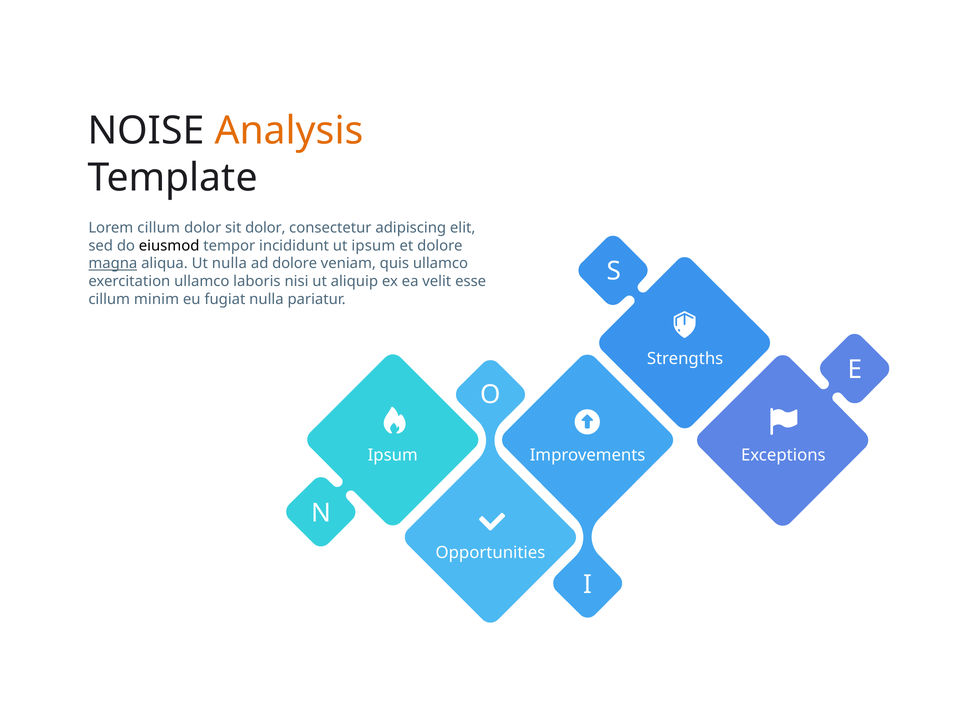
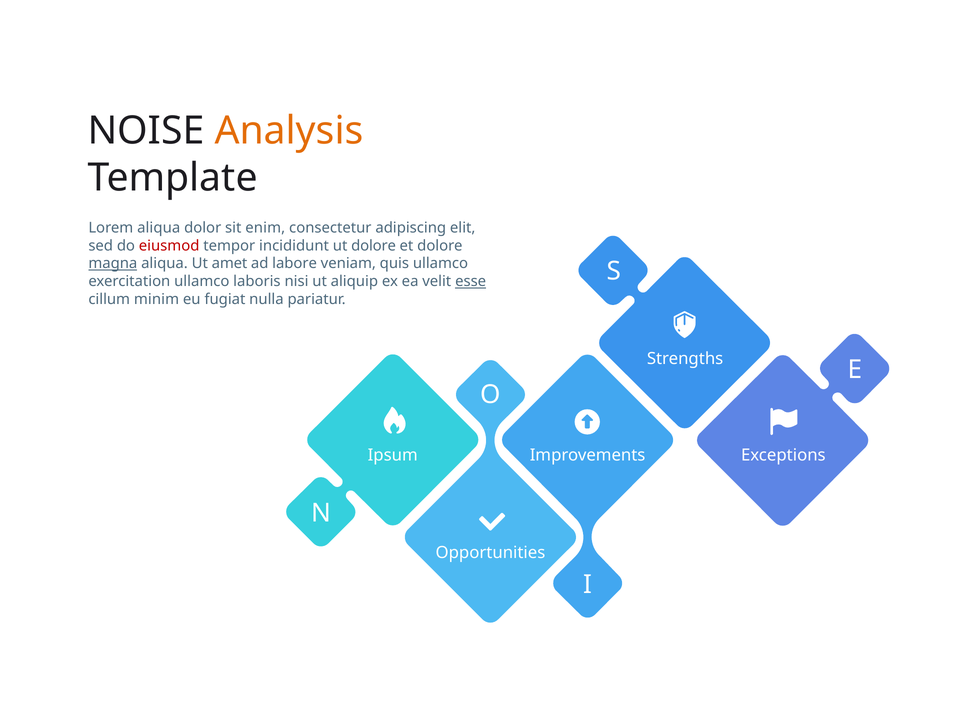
Lorem cillum: cillum -> aliqua
sit dolor: dolor -> enim
eiusmod colour: black -> red
ut ipsum: ipsum -> dolore
Ut nulla: nulla -> amet
ad dolore: dolore -> labore
esse underline: none -> present
